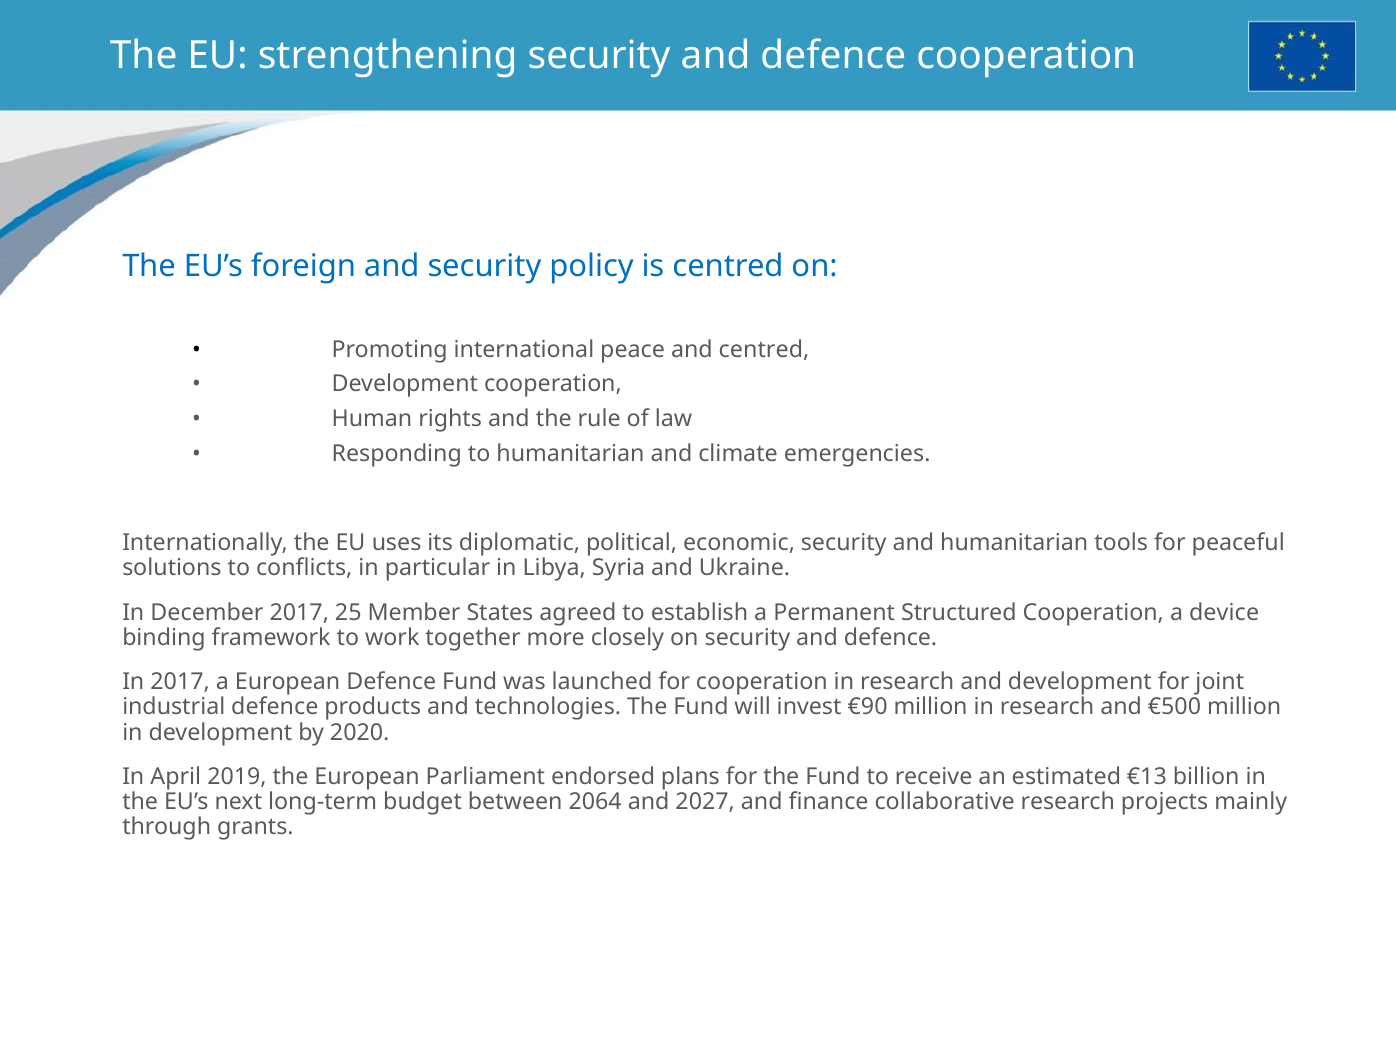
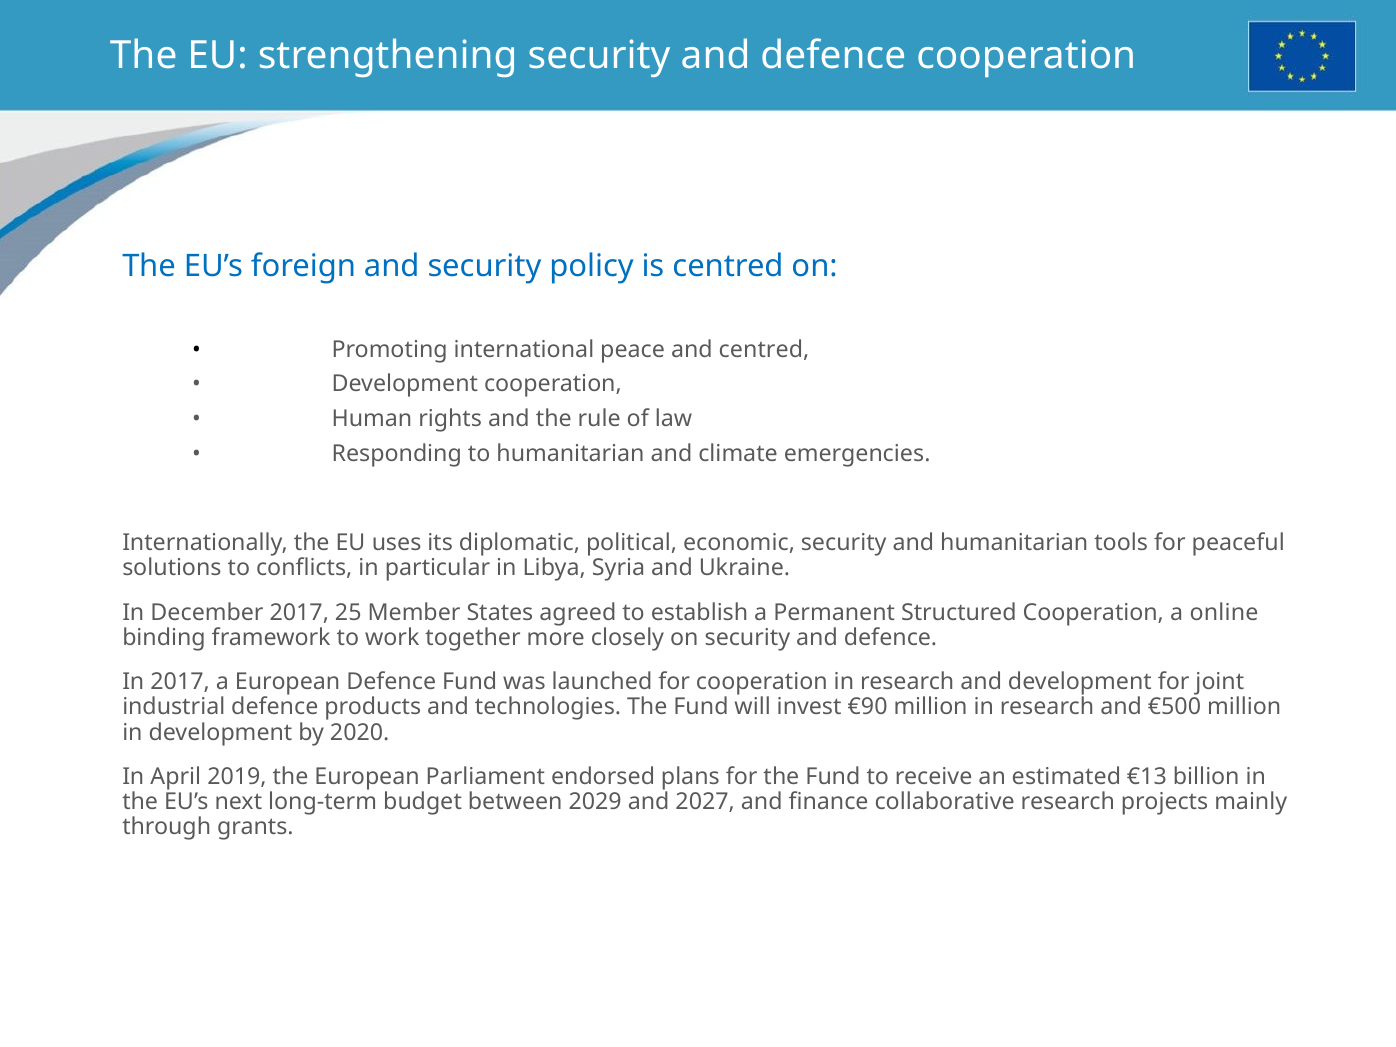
device: device -> online
2064: 2064 -> 2029
